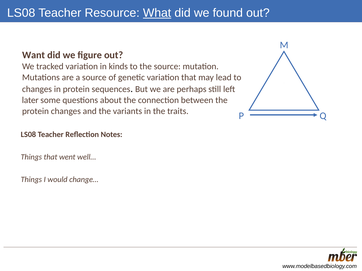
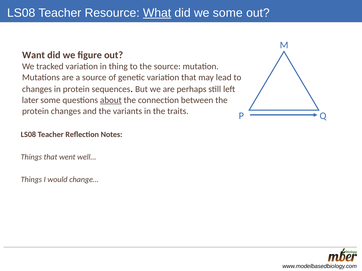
we found: found -> some
kinds: kinds -> thing
about underline: none -> present
